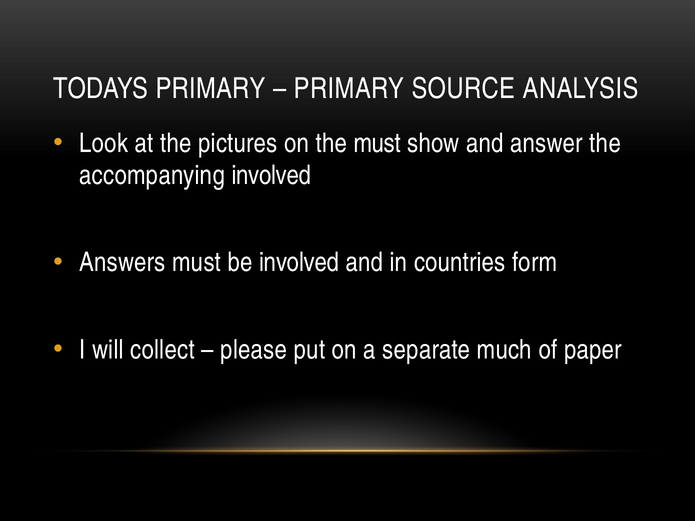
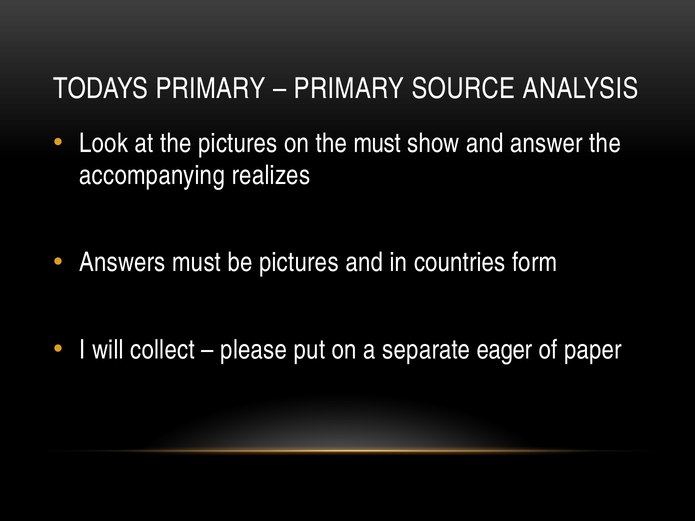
accompanying involved: involved -> realizes
be involved: involved -> pictures
much: much -> eager
